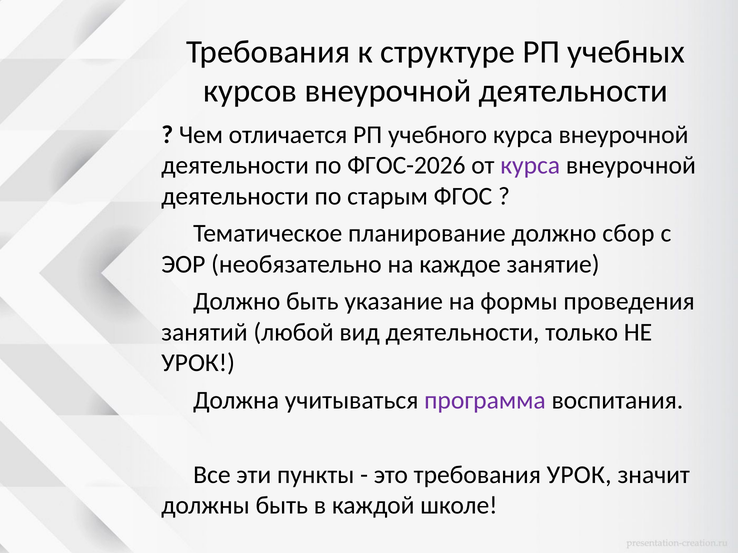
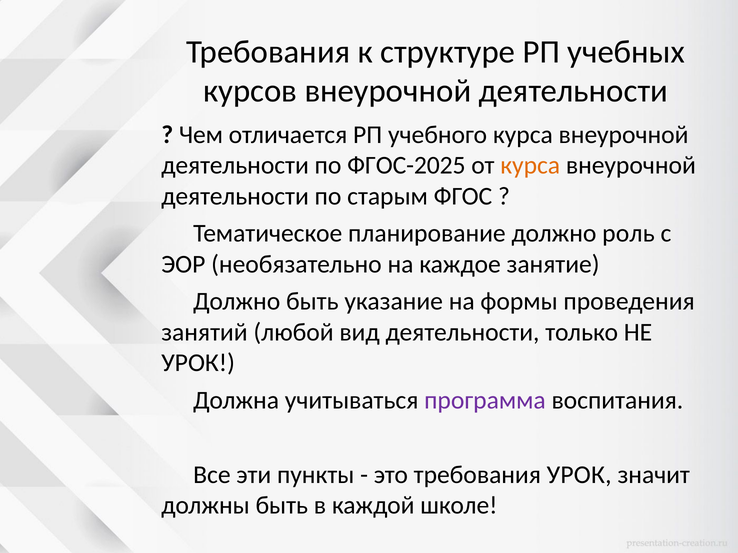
ФГОС-2026: ФГОС-2026 -> ФГОС-2025
курса at (530, 166) colour: purple -> orange
сбор: сбор -> роль
